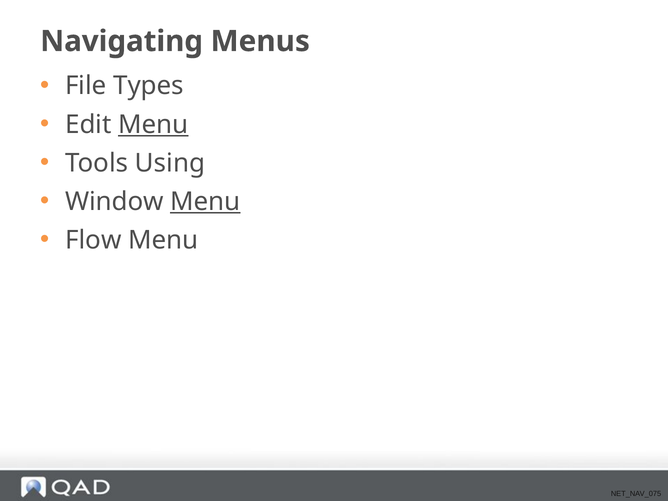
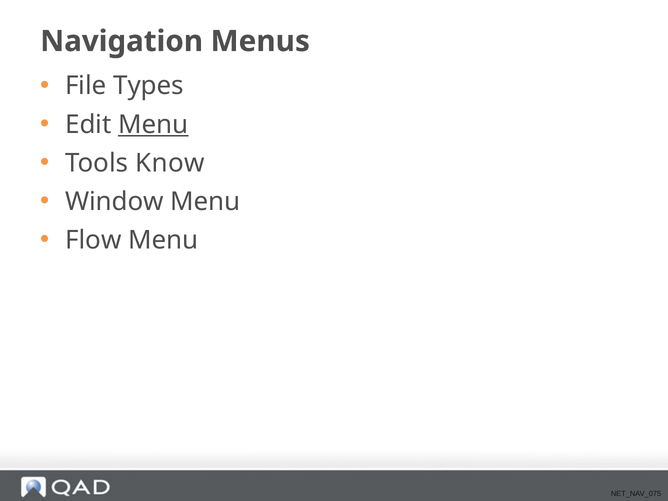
Navigating: Navigating -> Navigation
Using: Using -> Know
Menu at (205, 202) underline: present -> none
